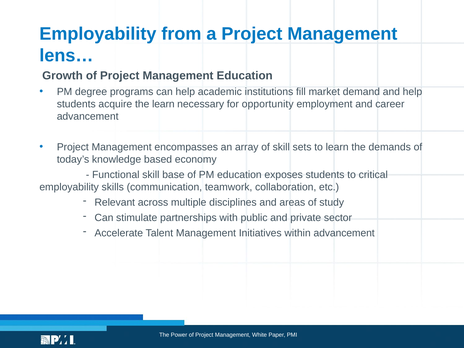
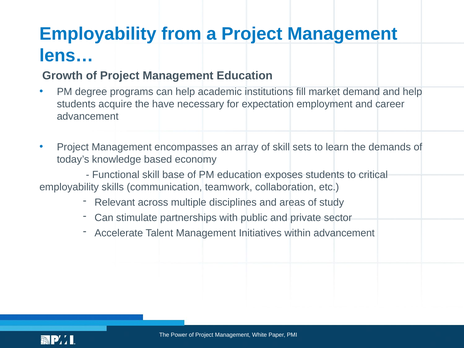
the learn: learn -> have
opportunity: opportunity -> expectation
